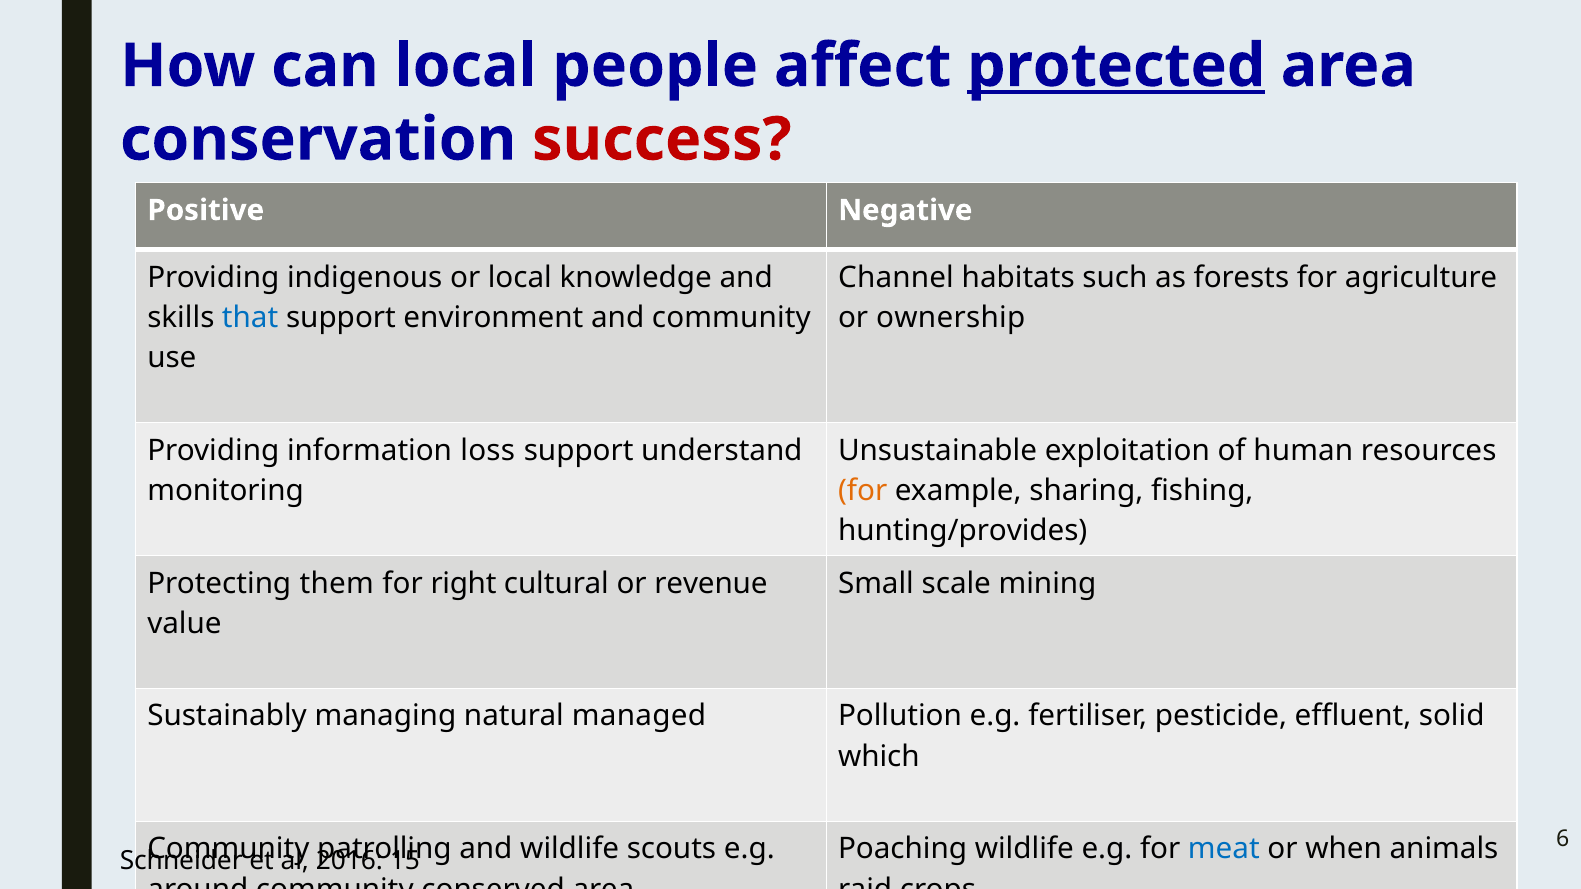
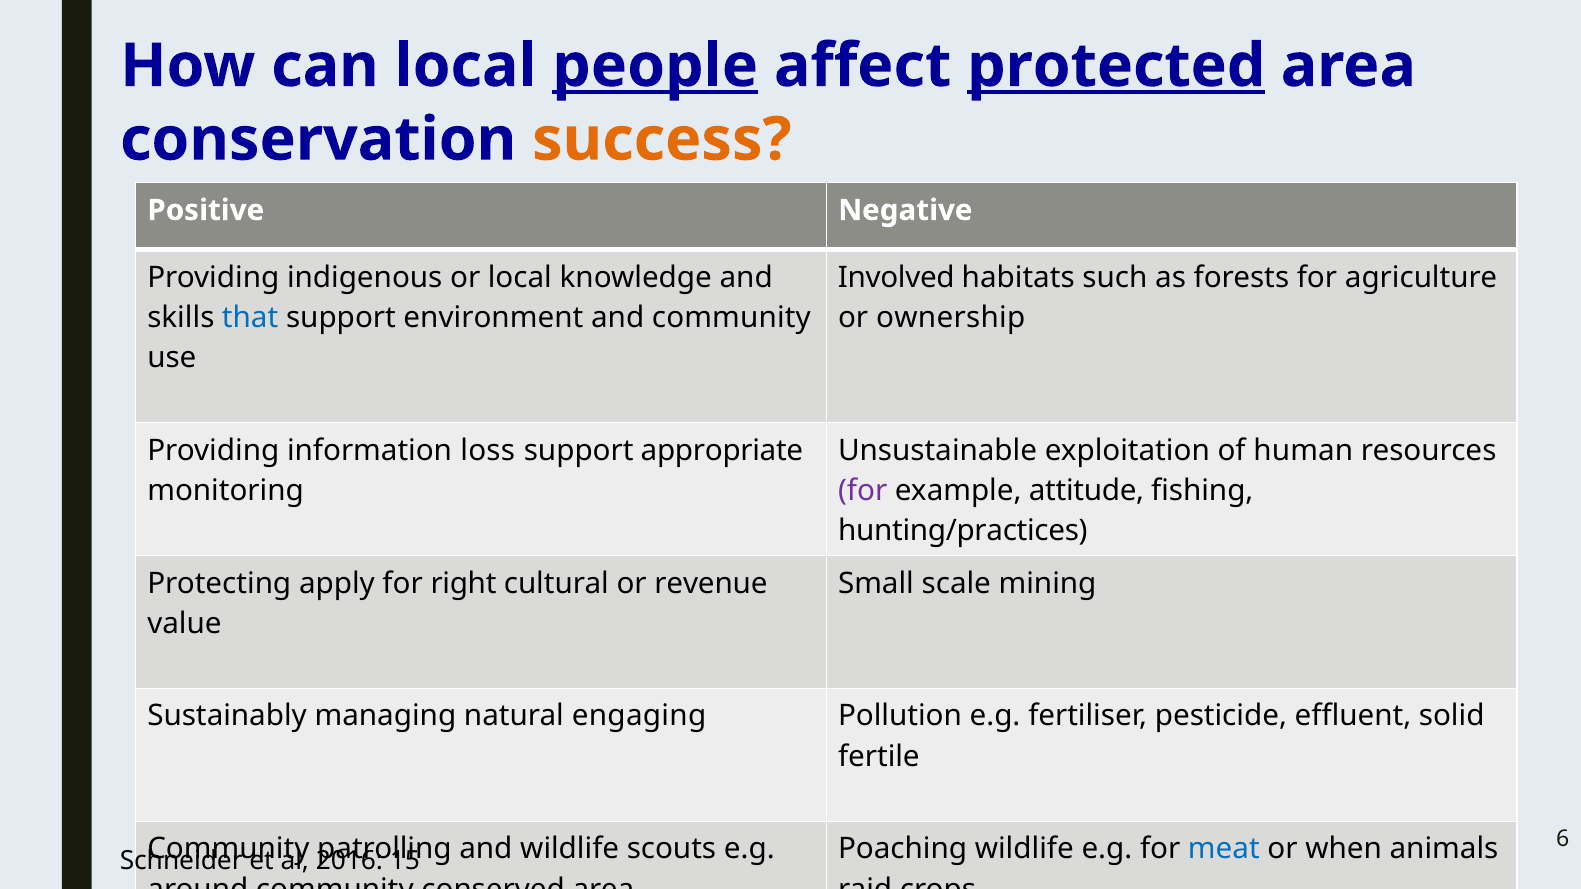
people underline: none -> present
success colour: red -> orange
Channel: Channel -> Involved
understand: understand -> appropriate
for at (863, 491) colour: orange -> purple
sharing: sharing -> attitude
hunting/provides: hunting/provides -> hunting/practices
them: them -> apply
managed: managed -> engaging
which: which -> fertile
